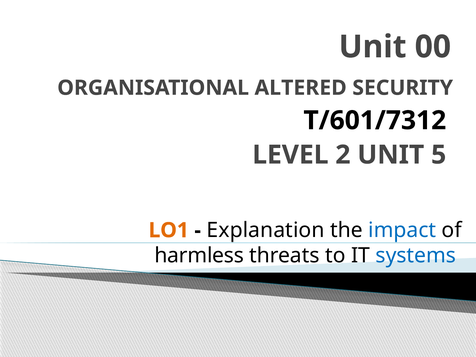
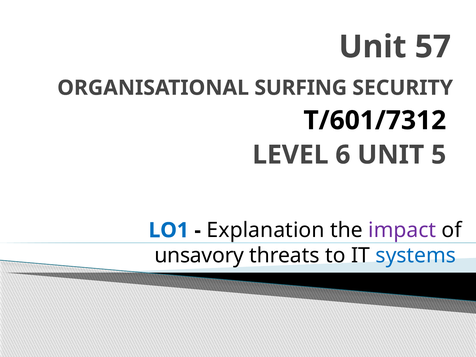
00: 00 -> 57
ALTERED: ALTERED -> SURFING
2: 2 -> 6
LO1 colour: orange -> blue
impact colour: blue -> purple
harmless: harmless -> unsavory
